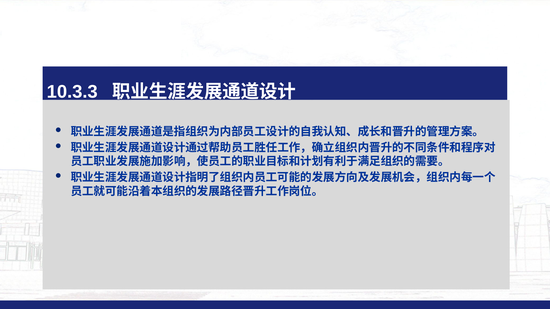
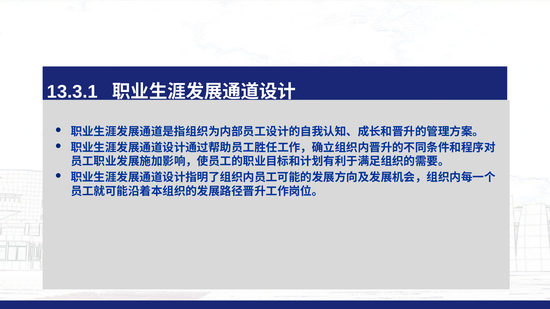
10.3.3: 10.3.3 -> 13.3.1
